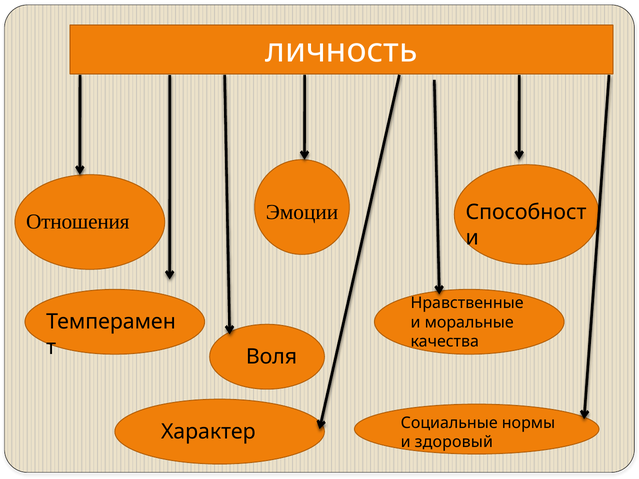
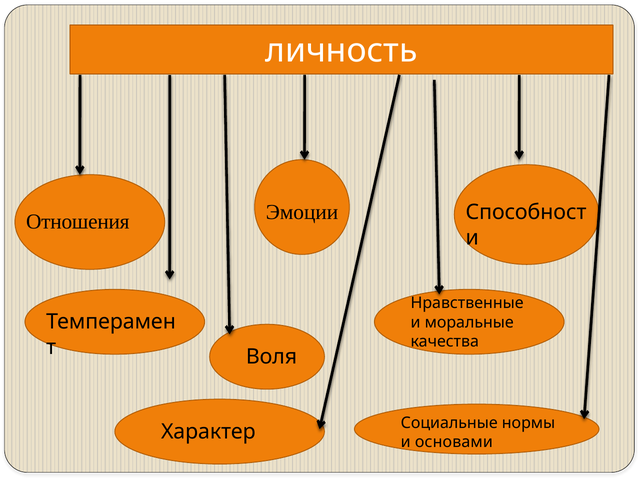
здоровый: здоровый -> основами
